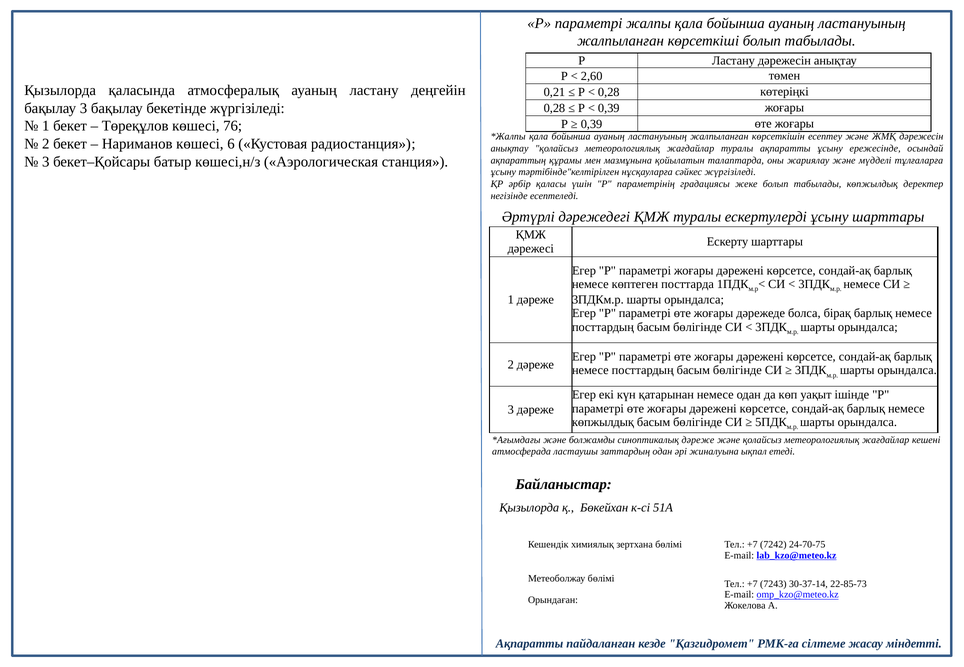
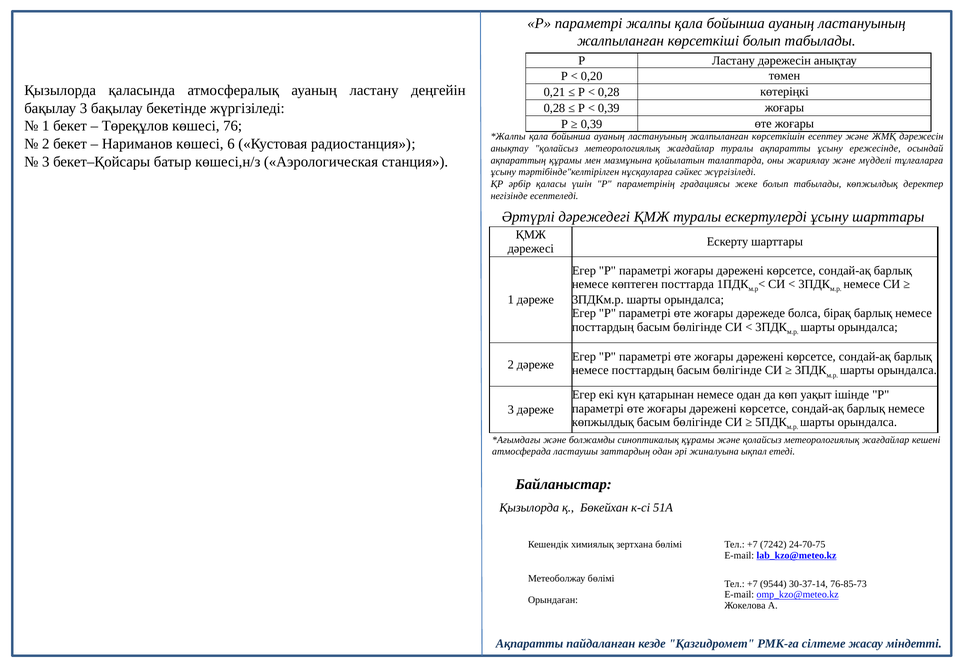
2,60: 2,60 -> 0,20
синоптикалық дәреже: дәреже -> құрамы
7243: 7243 -> 9544
22-85-73: 22-85-73 -> 76-85-73
